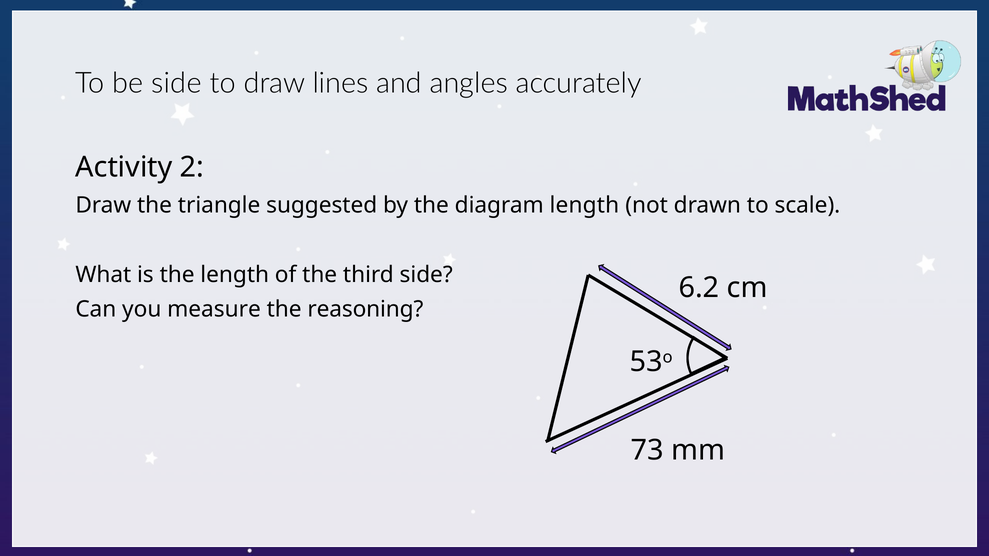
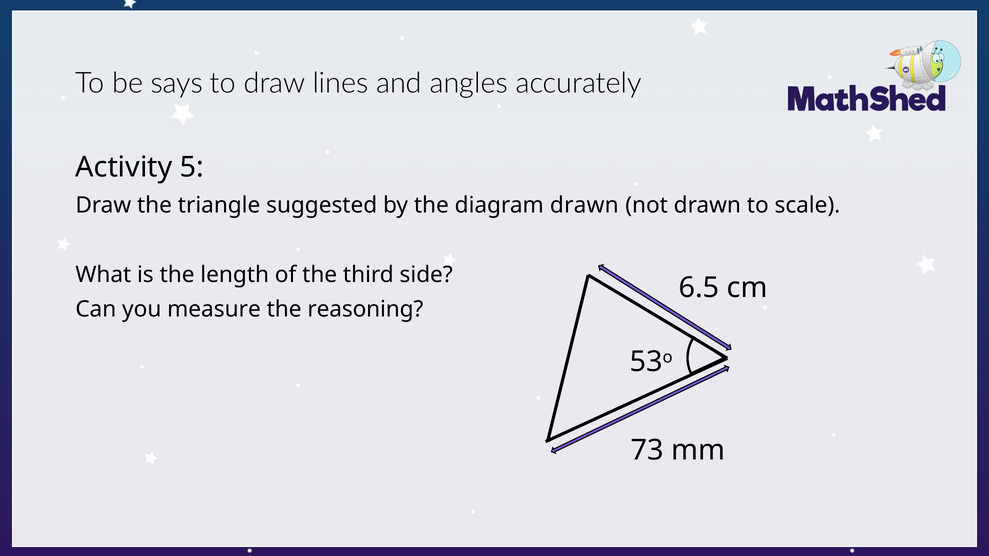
be side: side -> says
2: 2 -> 5
diagram length: length -> drawn
6.2: 6.2 -> 6.5
